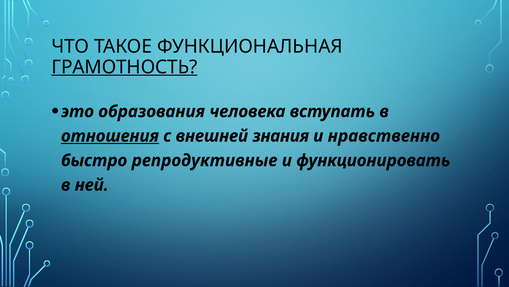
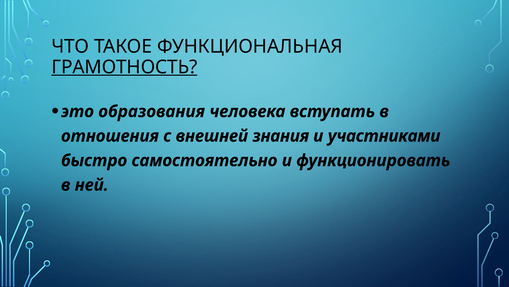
отношения underline: present -> none
нравственно: нравственно -> участниками
репродуктивные: репродуктивные -> самостоятельно
